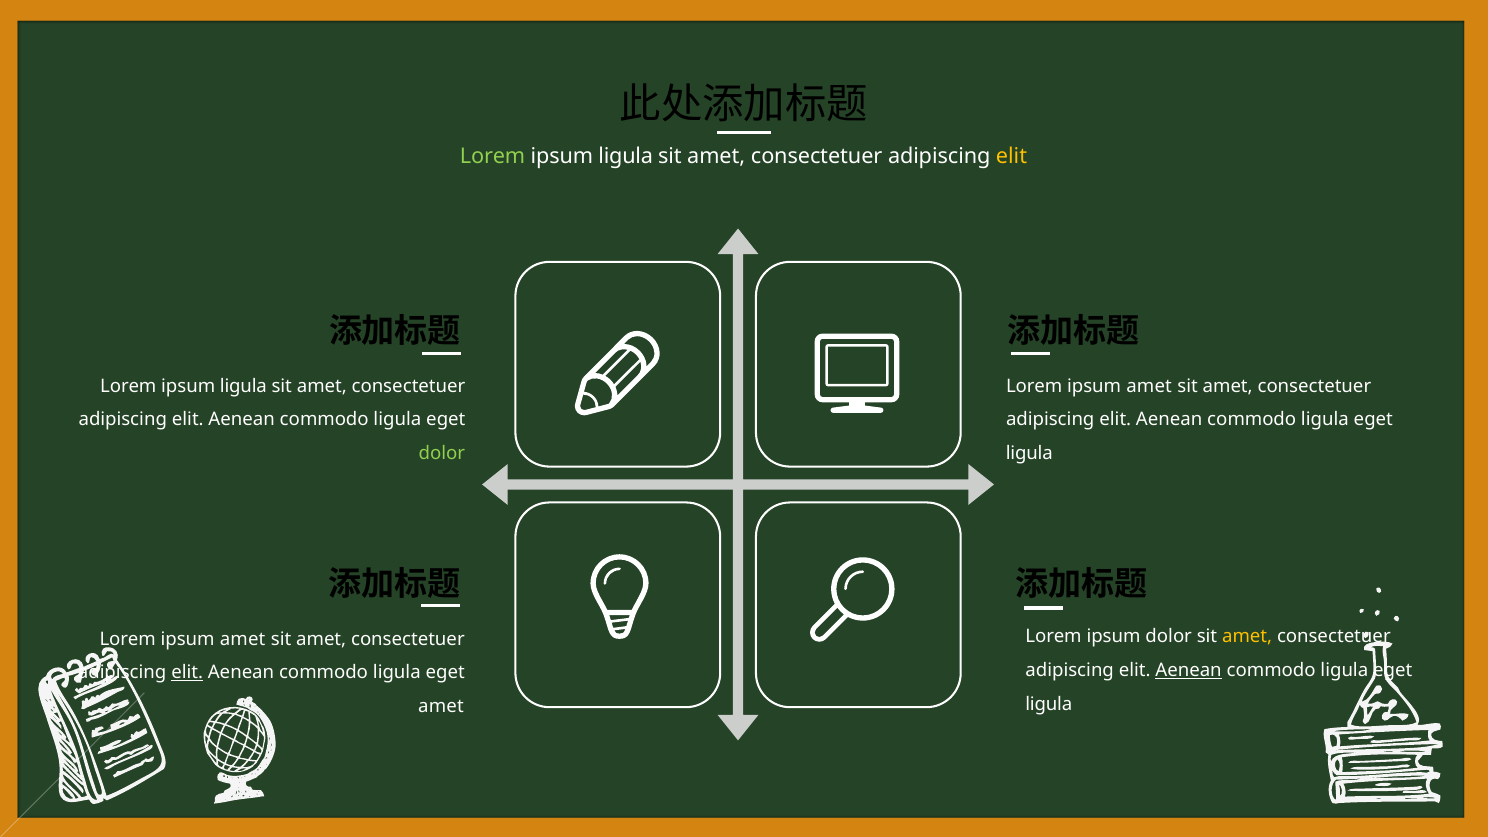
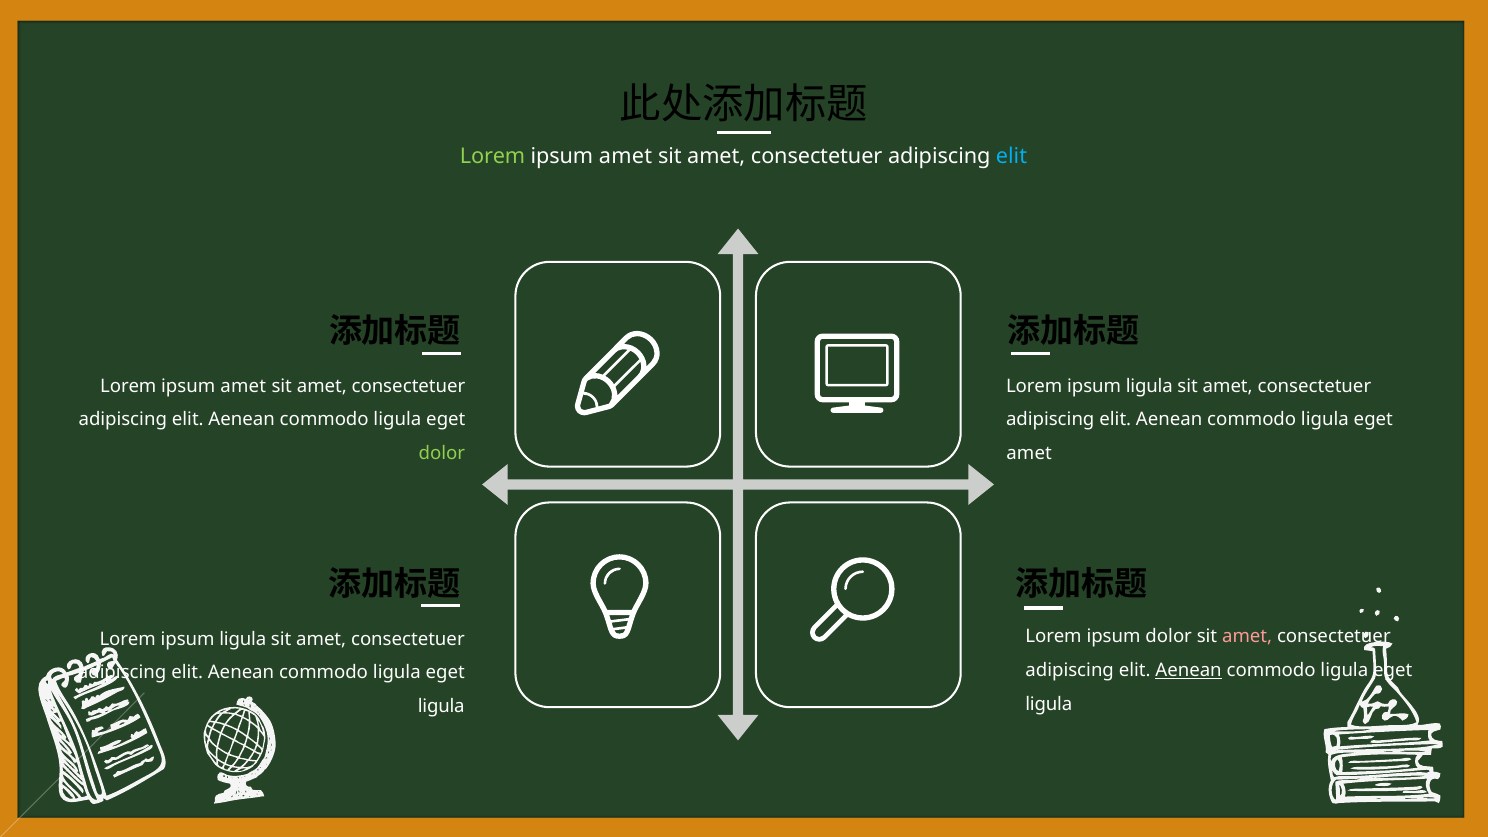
ligula at (626, 156): ligula -> amet
elit at (1012, 156) colour: yellow -> light blue
ligula at (243, 386): ligula -> amet
amet at (1149, 386): amet -> ligula
ligula at (1029, 453): ligula -> amet
amet at (1247, 637) colour: yellow -> pink
amet at (243, 639): amet -> ligula
elit at (187, 673) underline: present -> none
amet at (441, 706): amet -> ligula
